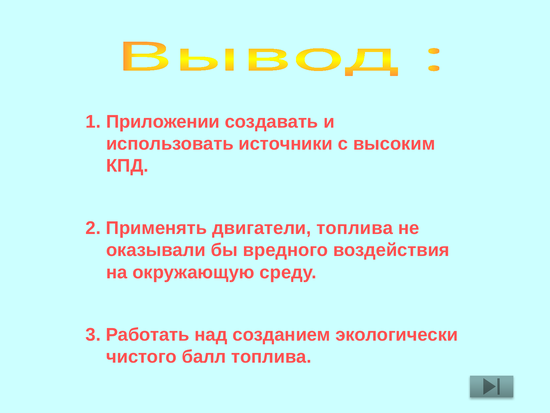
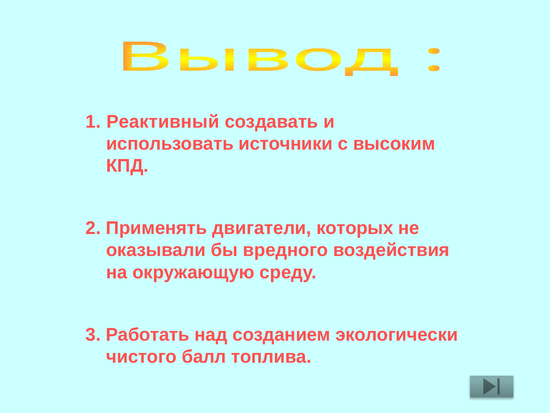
Приложении: Приложении -> Реактивный
двигатели топлива: топлива -> которых
